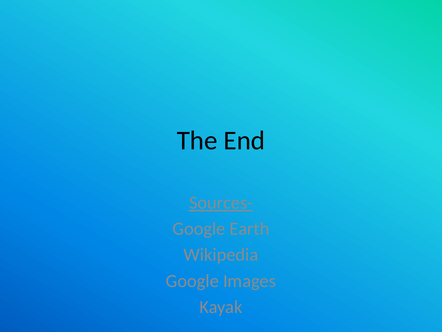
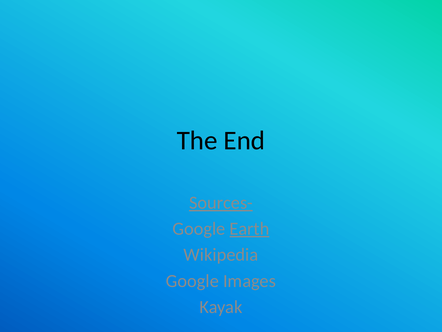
Earth underline: none -> present
